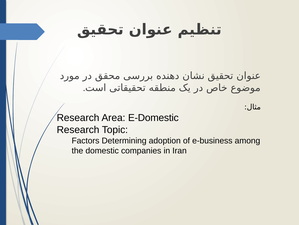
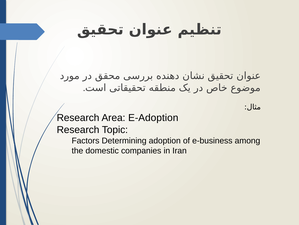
E-Domestic: E-Domestic -> E-Adoption
